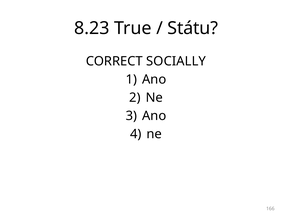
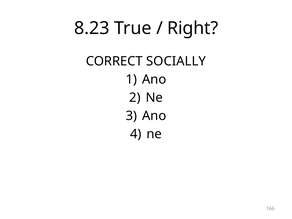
Státu: Státu -> Right
